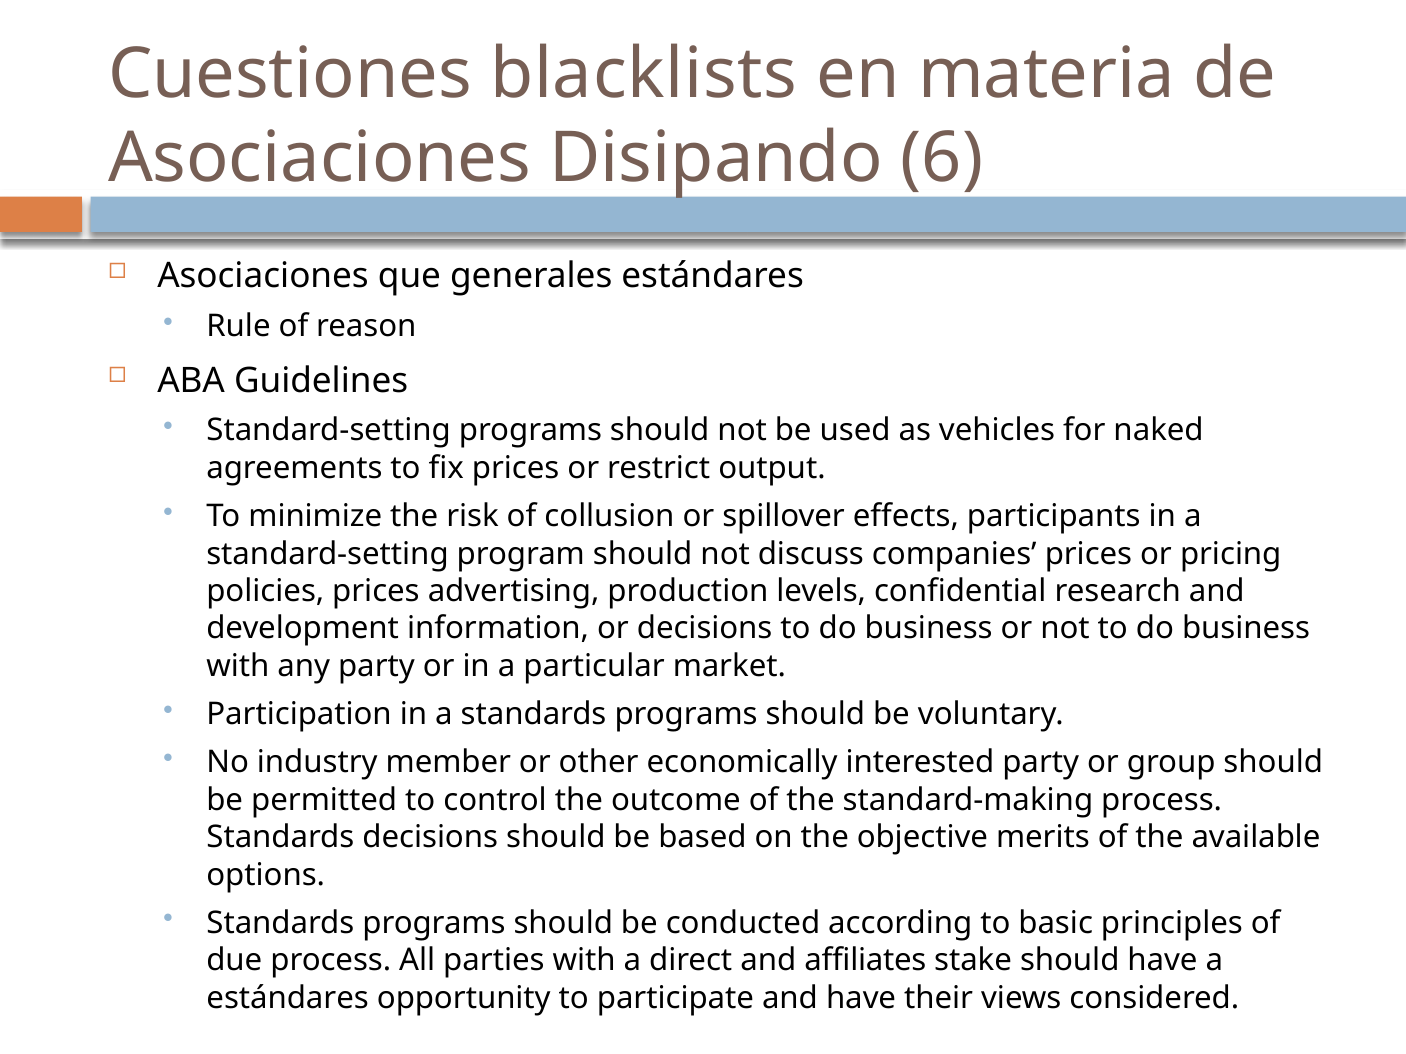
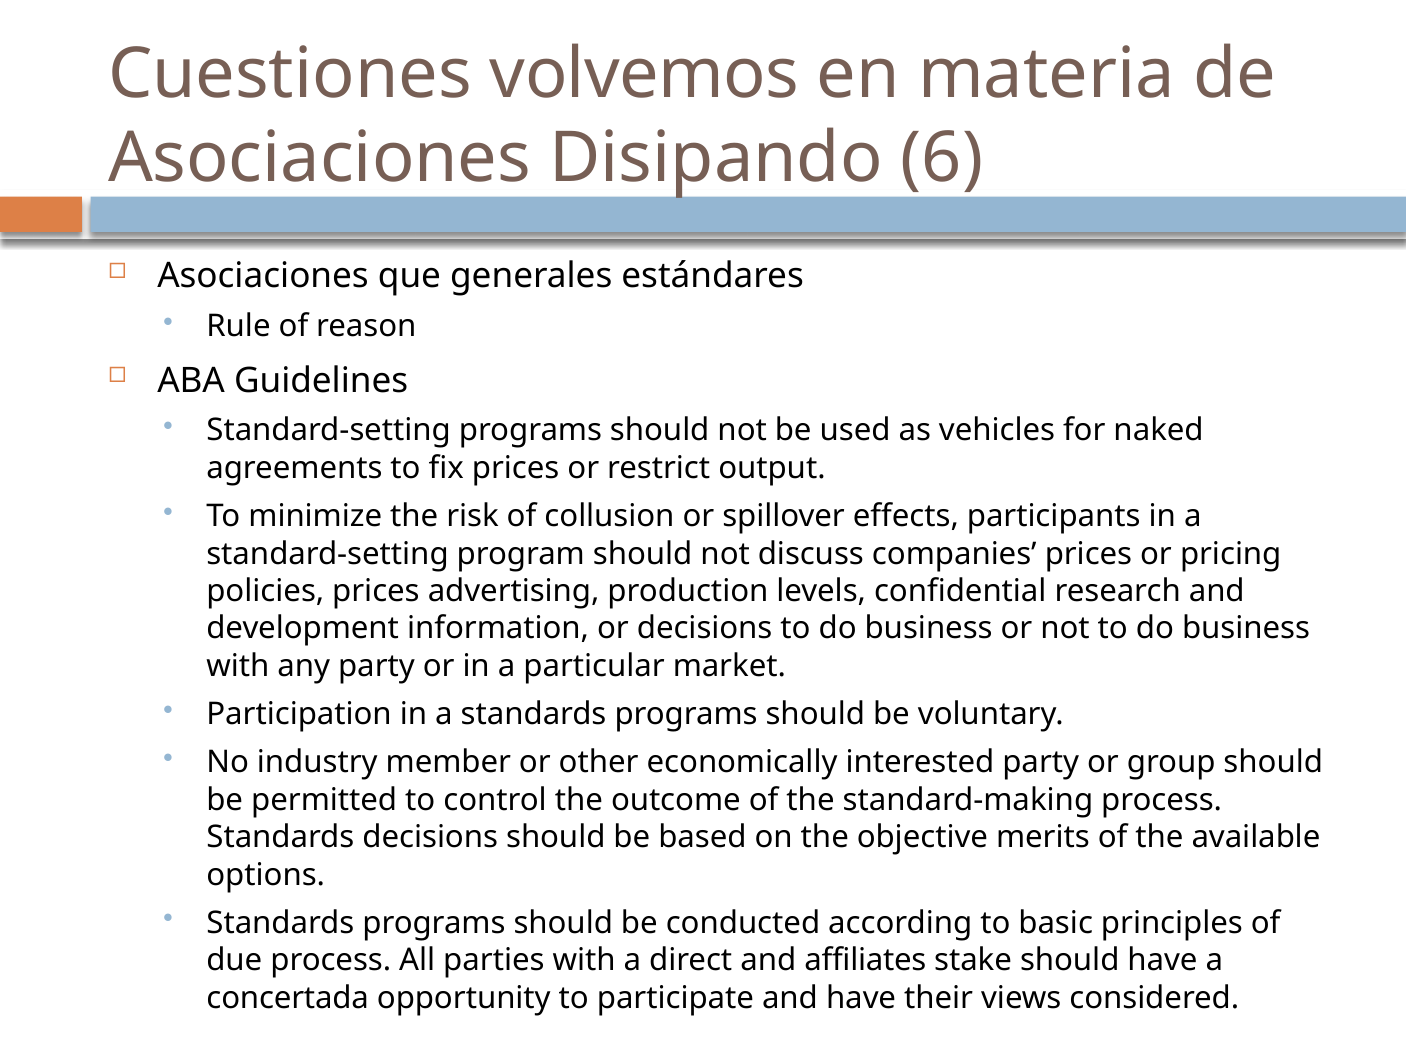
blacklists: blacklists -> volvemos
estándares at (288, 998): estándares -> concertada
